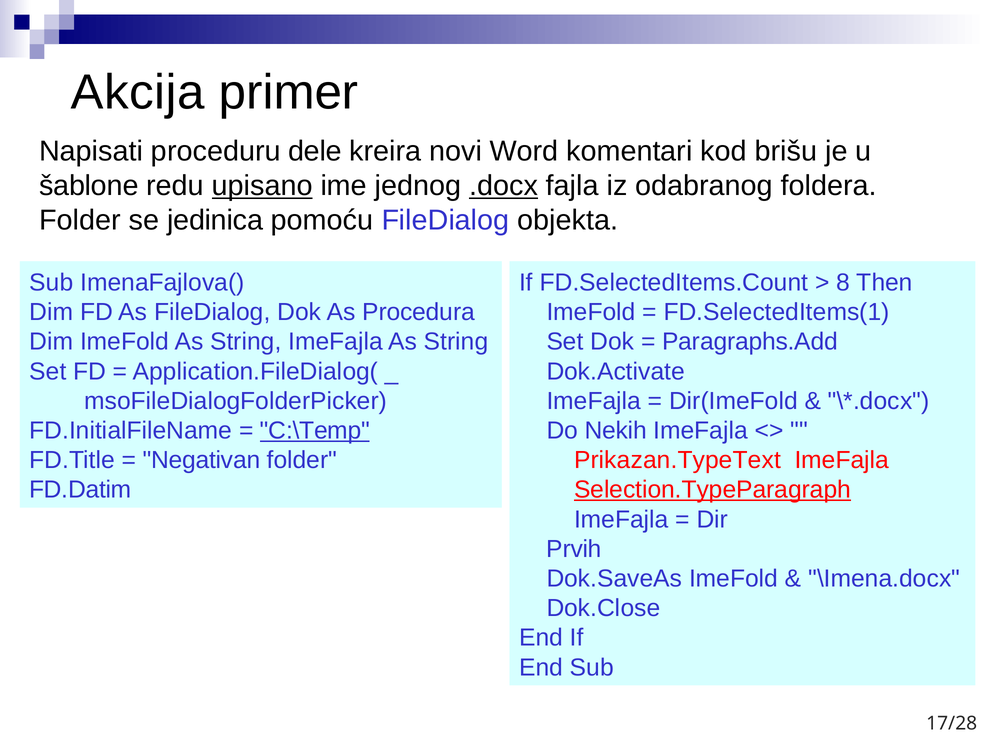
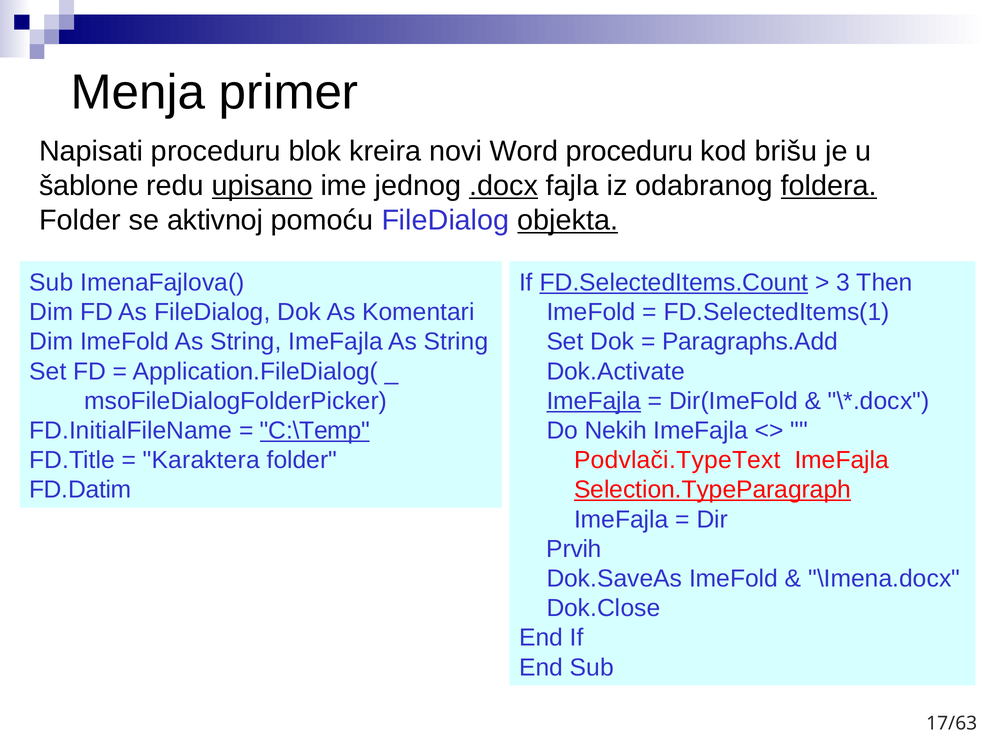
Akcija: Akcija -> Menja
dele: dele -> blok
Word komentari: komentari -> proceduru
foldera underline: none -> present
jedinica: jedinica -> aktivnoj
objekta underline: none -> present
FD.SelectedItems.Count underline: none -> present
8: 8 -> 3
Procedura: Procedura -> Komentari
ImeFajla at (594, 401) underline: none -> present
Negativan: Negativan -> Karaktera
Prikazan.TypeText: Prikazan.TypeText -> Podvlači.TypeText
17/28: 17/28 -> 17/63
